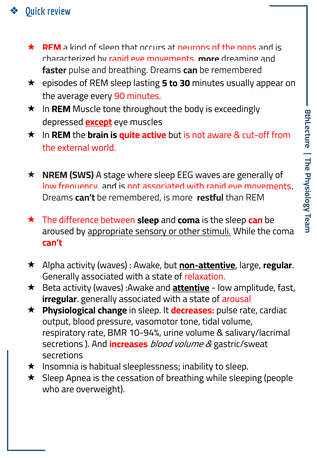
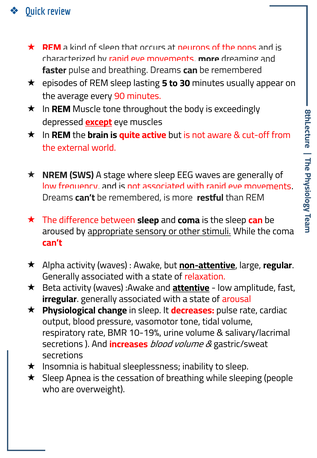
10-94%: 10-94% -> 10-19%
